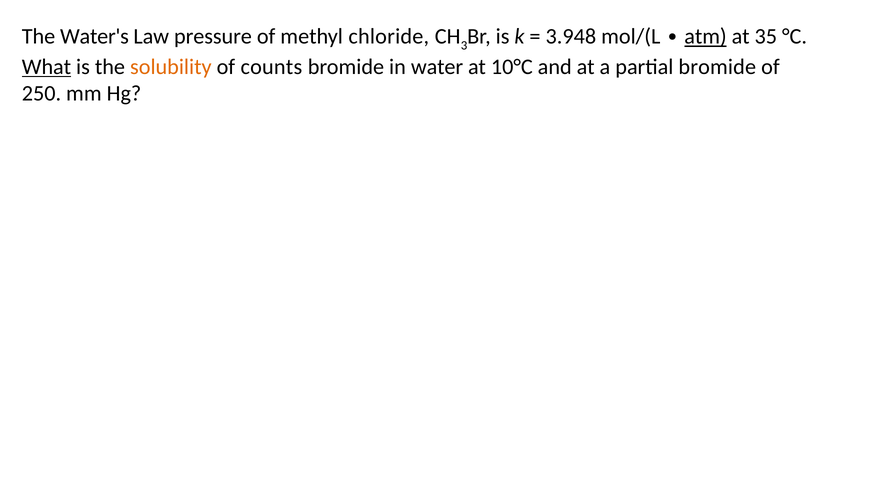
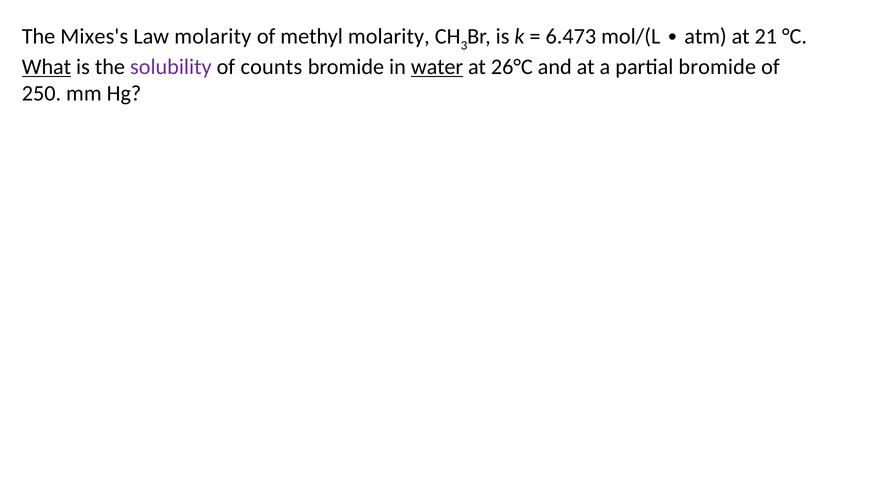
Water's: Water's -> Mixes's
Law pressure: pressure -> molarity
methyl chloride: chloride -> molarity
3.948: 3.948 -> 6.473
atm underline: present -> none
35: 35 -> 21
solubility colour: orange -> purple
water underline: none -> present
10°C: 10°C -> 26°C
